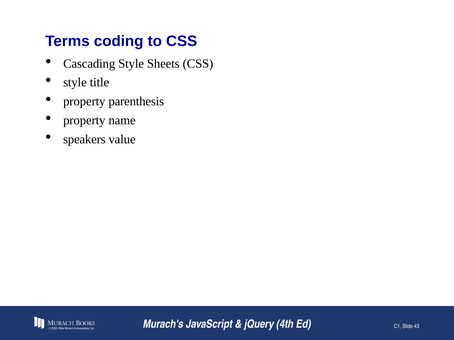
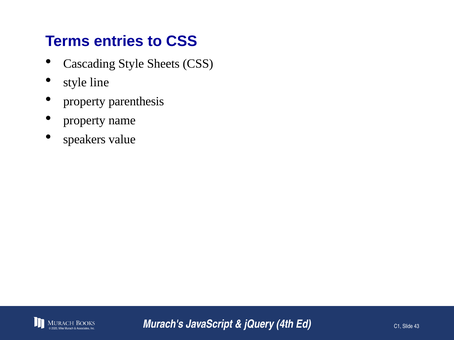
coding: coding -> entries
title: title -> line
